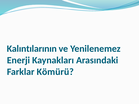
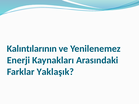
Kömürü: Kömürü -> Yaklaşık
